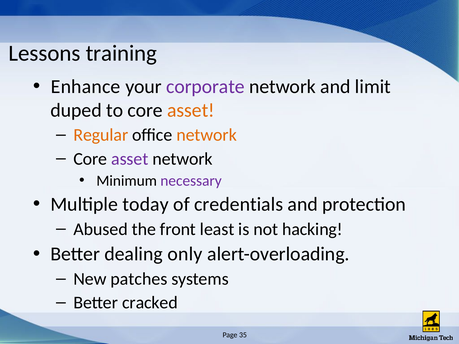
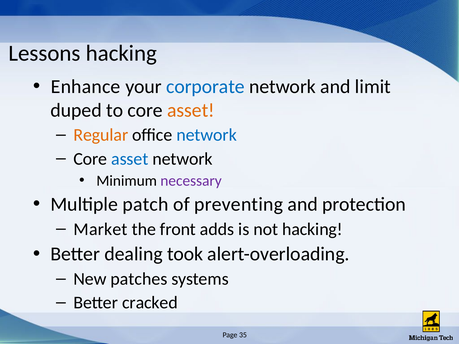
Lessons training: training -> hacking
corporate colour: purple -> blue
network at (207, 135) colour: orange -> blue
asset at (130, 159) colour: purple -> blue
today: today -> patch
credentials: credentials -> preventing
Abused: Abused -> Market
least: least -> adds
only: only -> took
